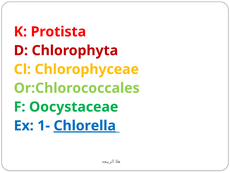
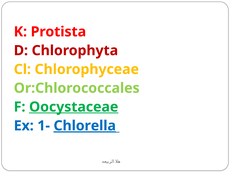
Oocystaceae underline: none -> present
